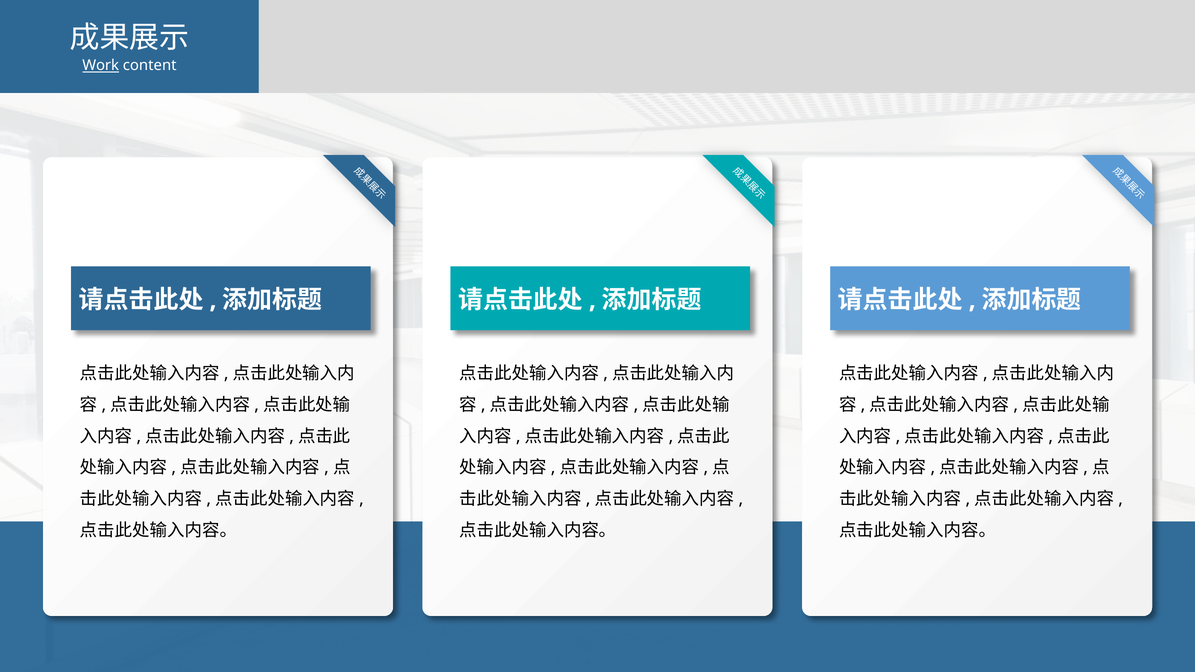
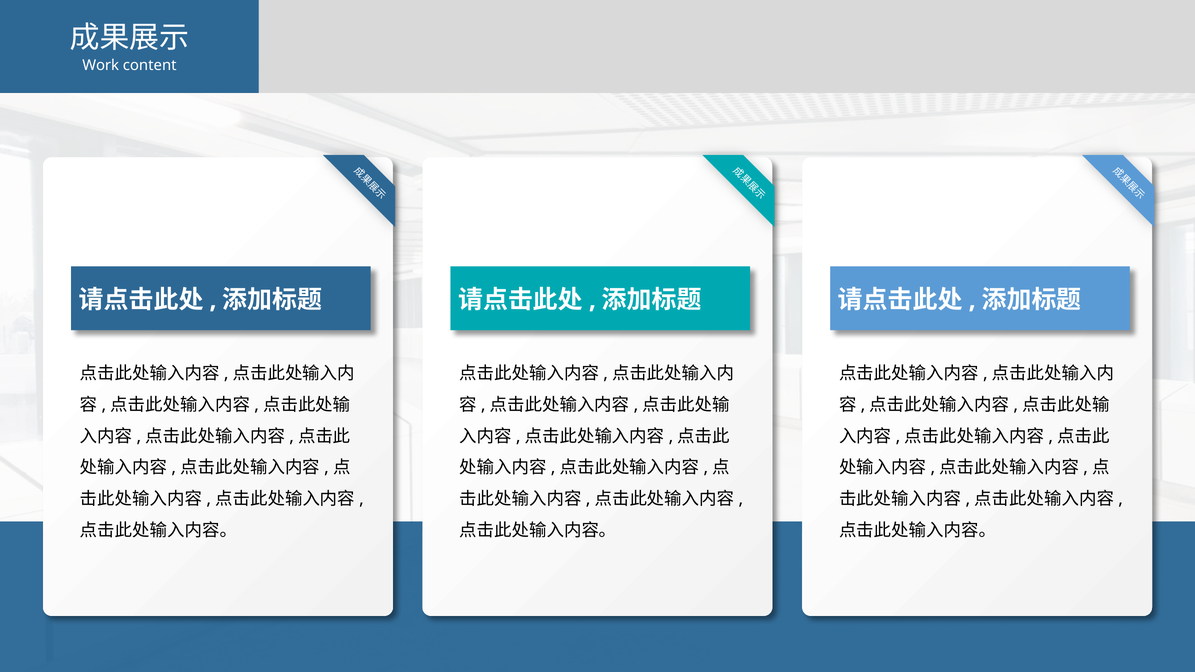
Work underline: present -> none
